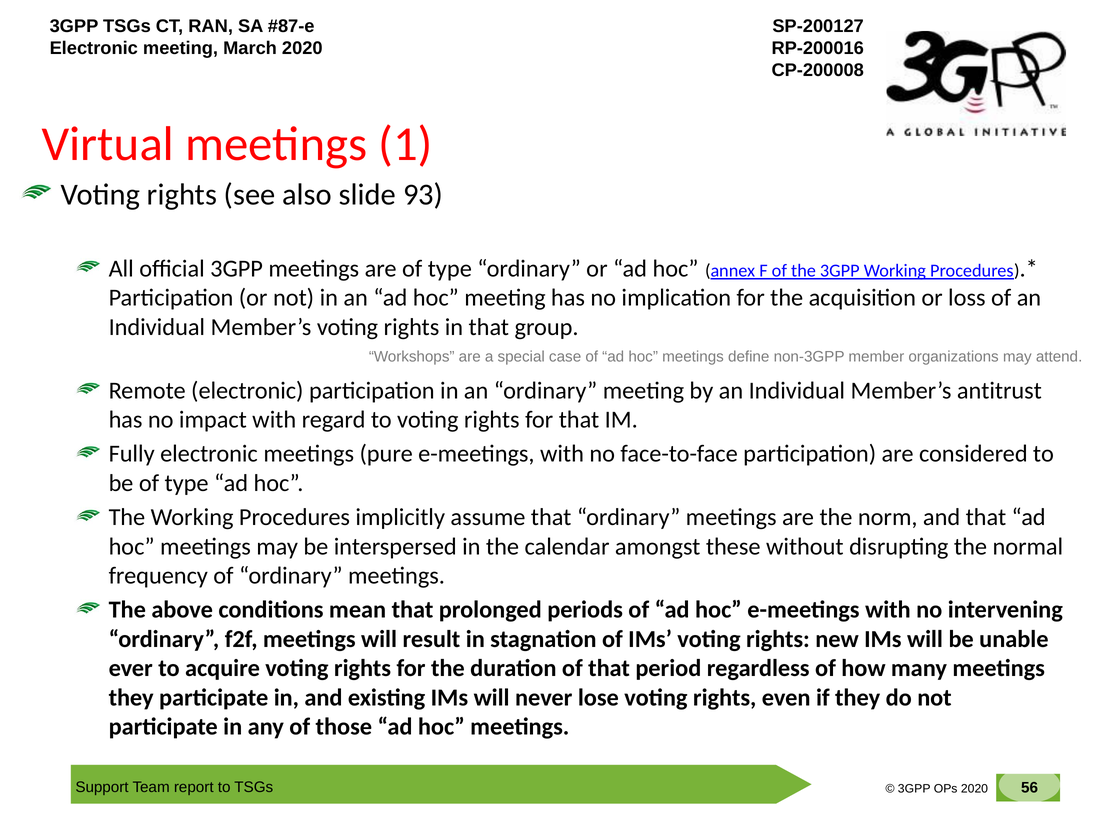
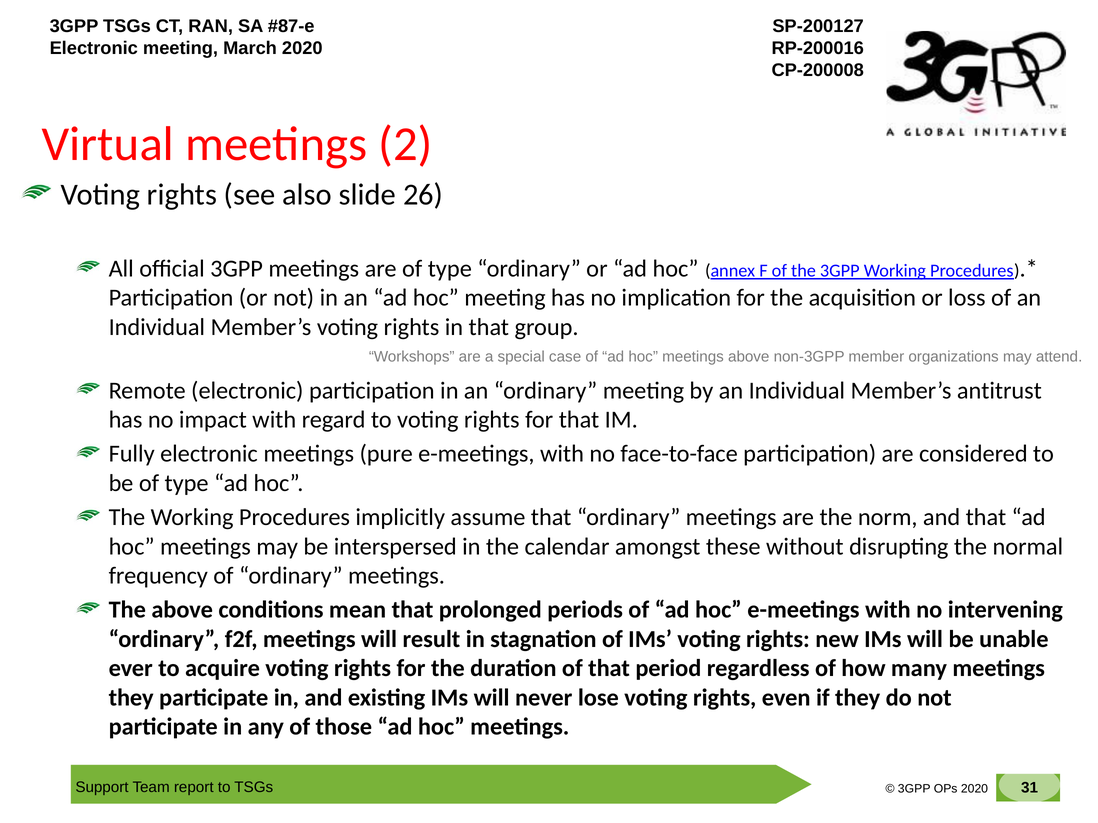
1: 1 -> 2
93: 93 -> 26
meetings define: define -> above
56: 56 -> 31
